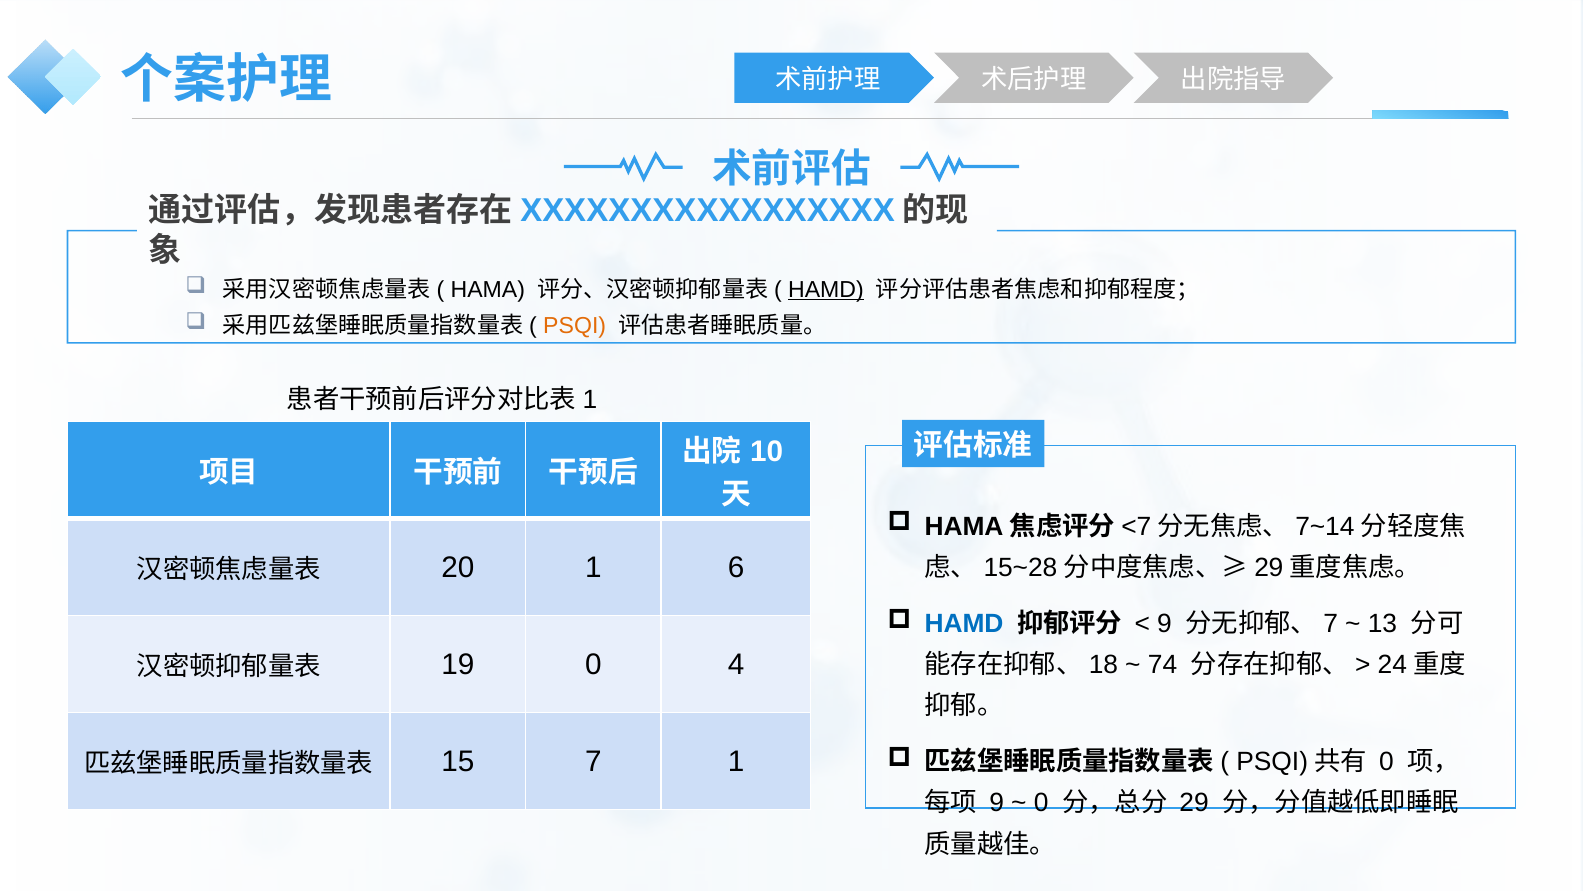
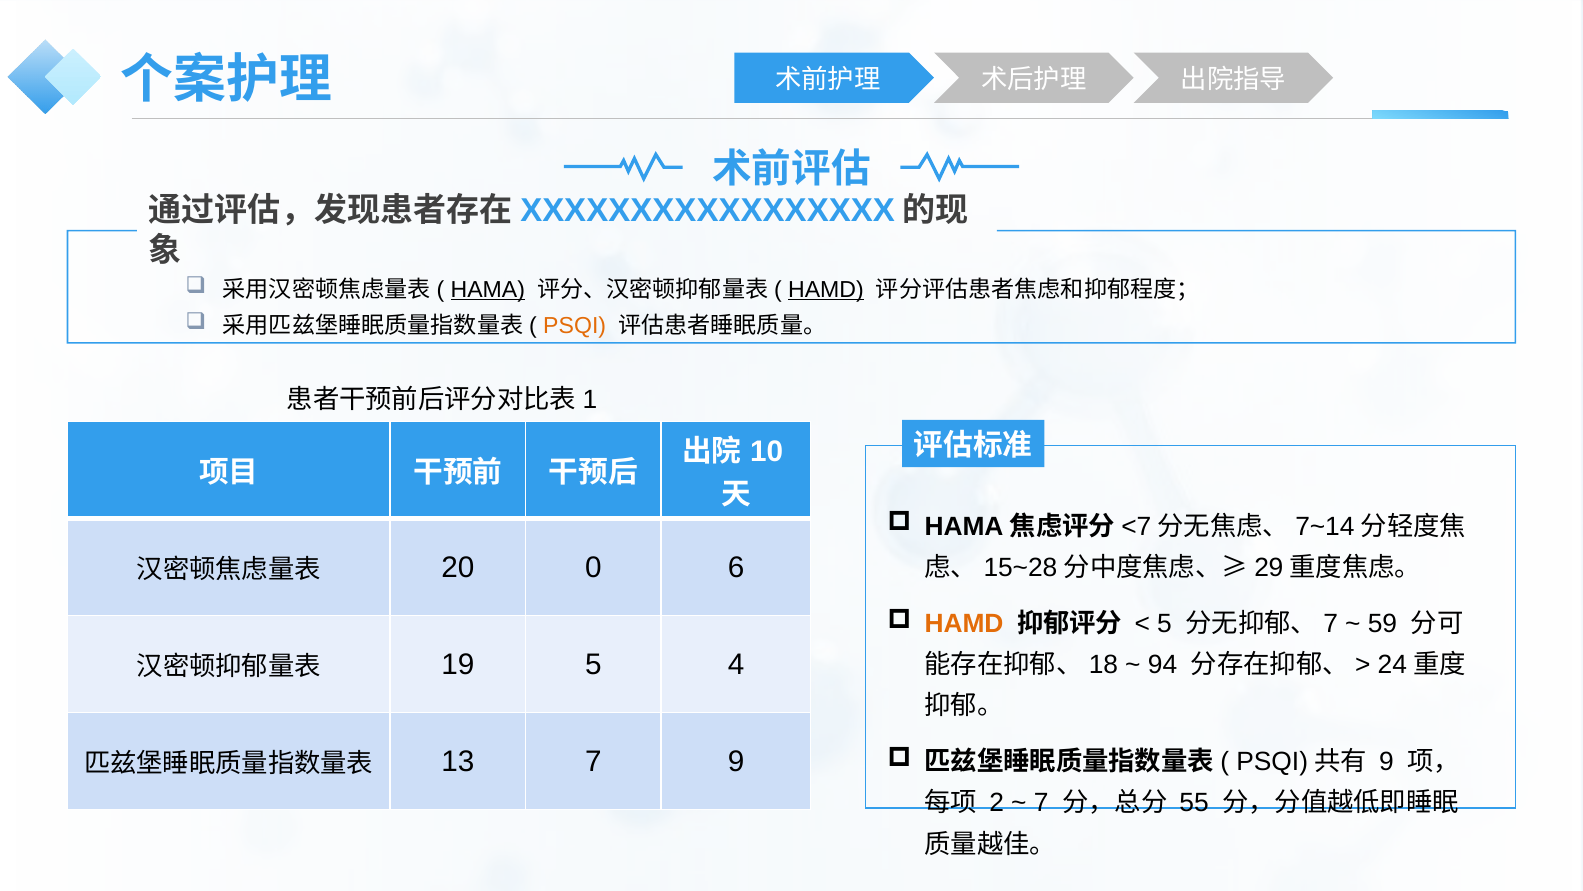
HAMA underline: none -> present
20 1: 1 -> 0
HAMD at (964, 623) colour: blue -> orange
9 at (1164, 623): 9 -> 5
13: 13 -> 59
74: 74 -> 94
19 0: 0 -> 5
0 at (1386, 762): 0 -> 9
15: 15 -> 13
7 1: 1 -> 9
9 at (997, 803): 9 -> 2
0 at (1041, 803): 0 -> 7
29: 29 -> 55
